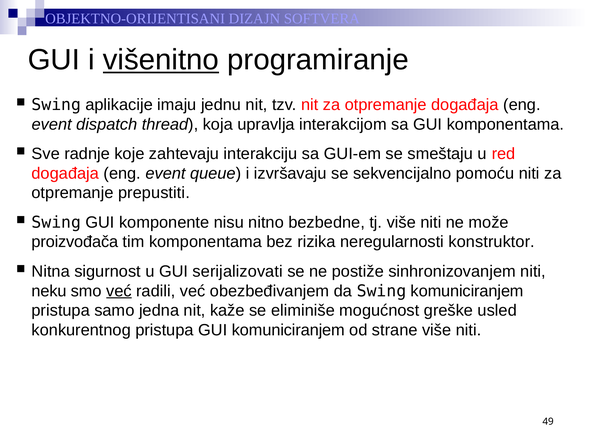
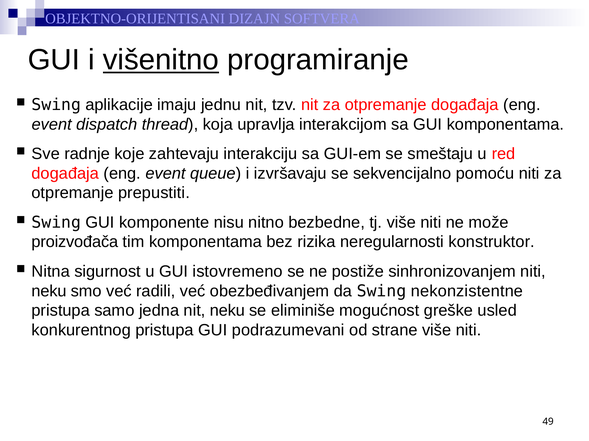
serijalizovati: serijalizovati -> istovremeno
već at (119, 291) underline: present -> none
Swing komuniciranjem: komuniciranjem -> nekonzistentne
nit kaže: kaže -> neku
GUI komuniciranjem: komuniciranjem -> podrazumevani
